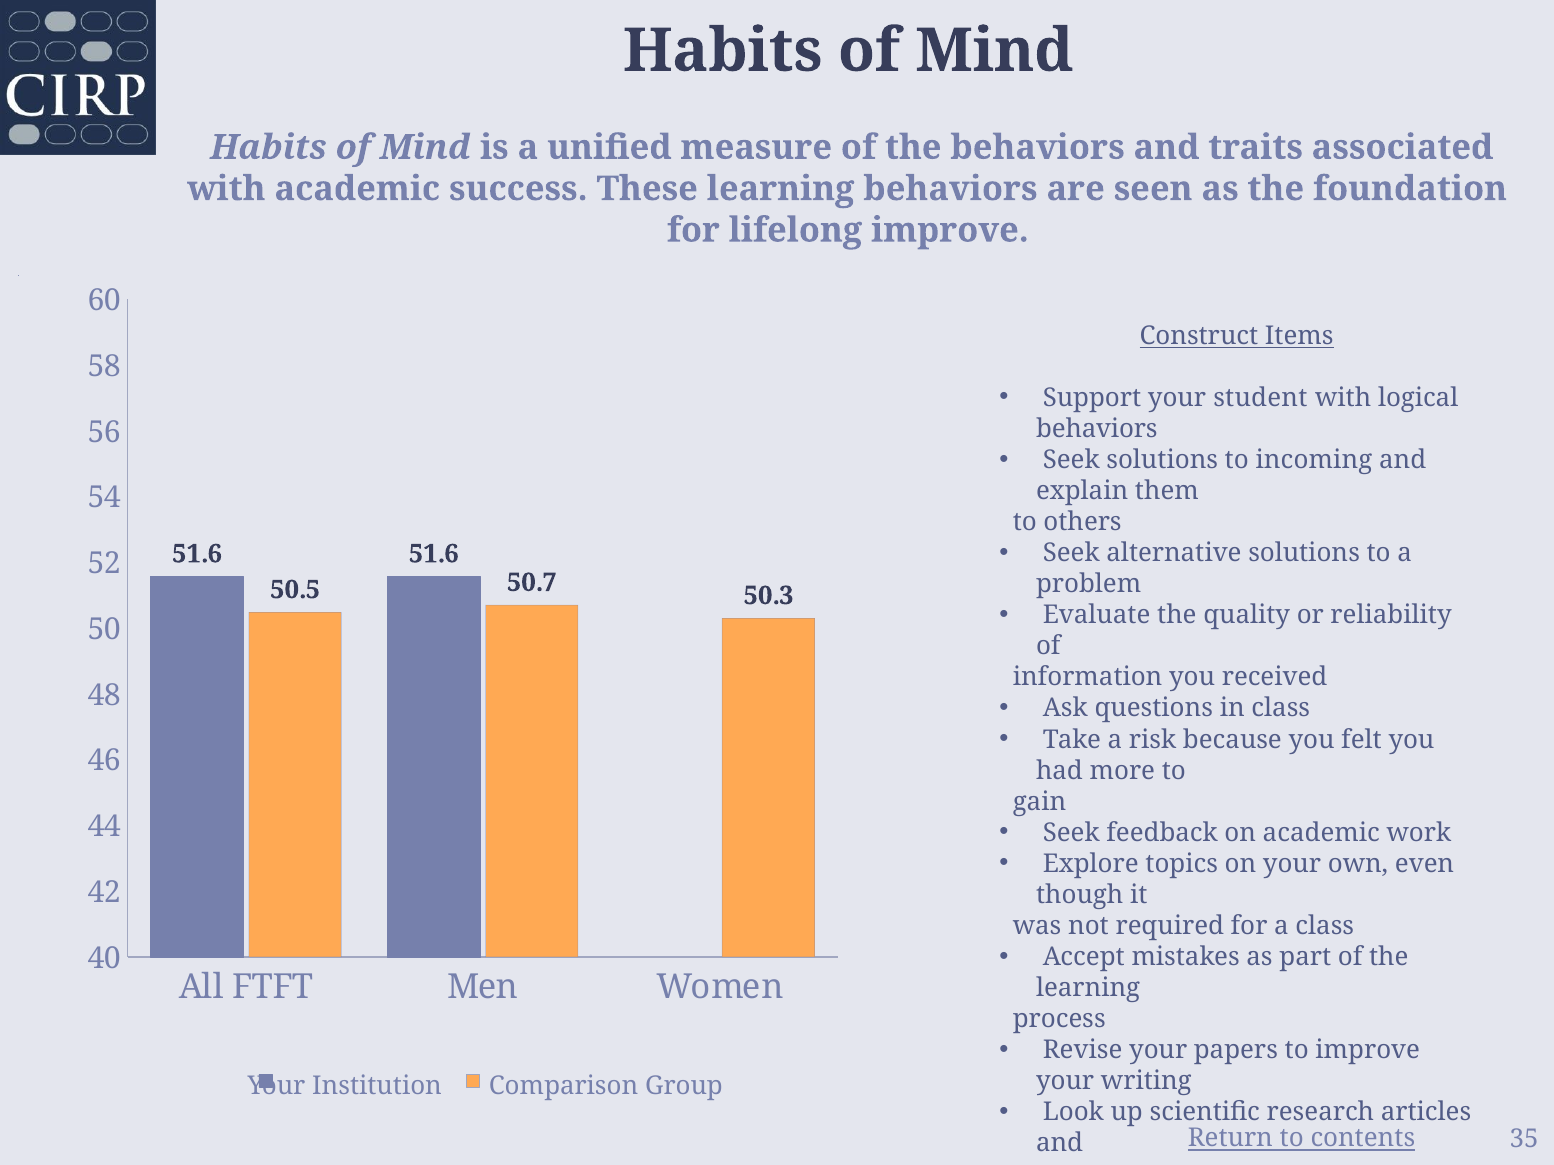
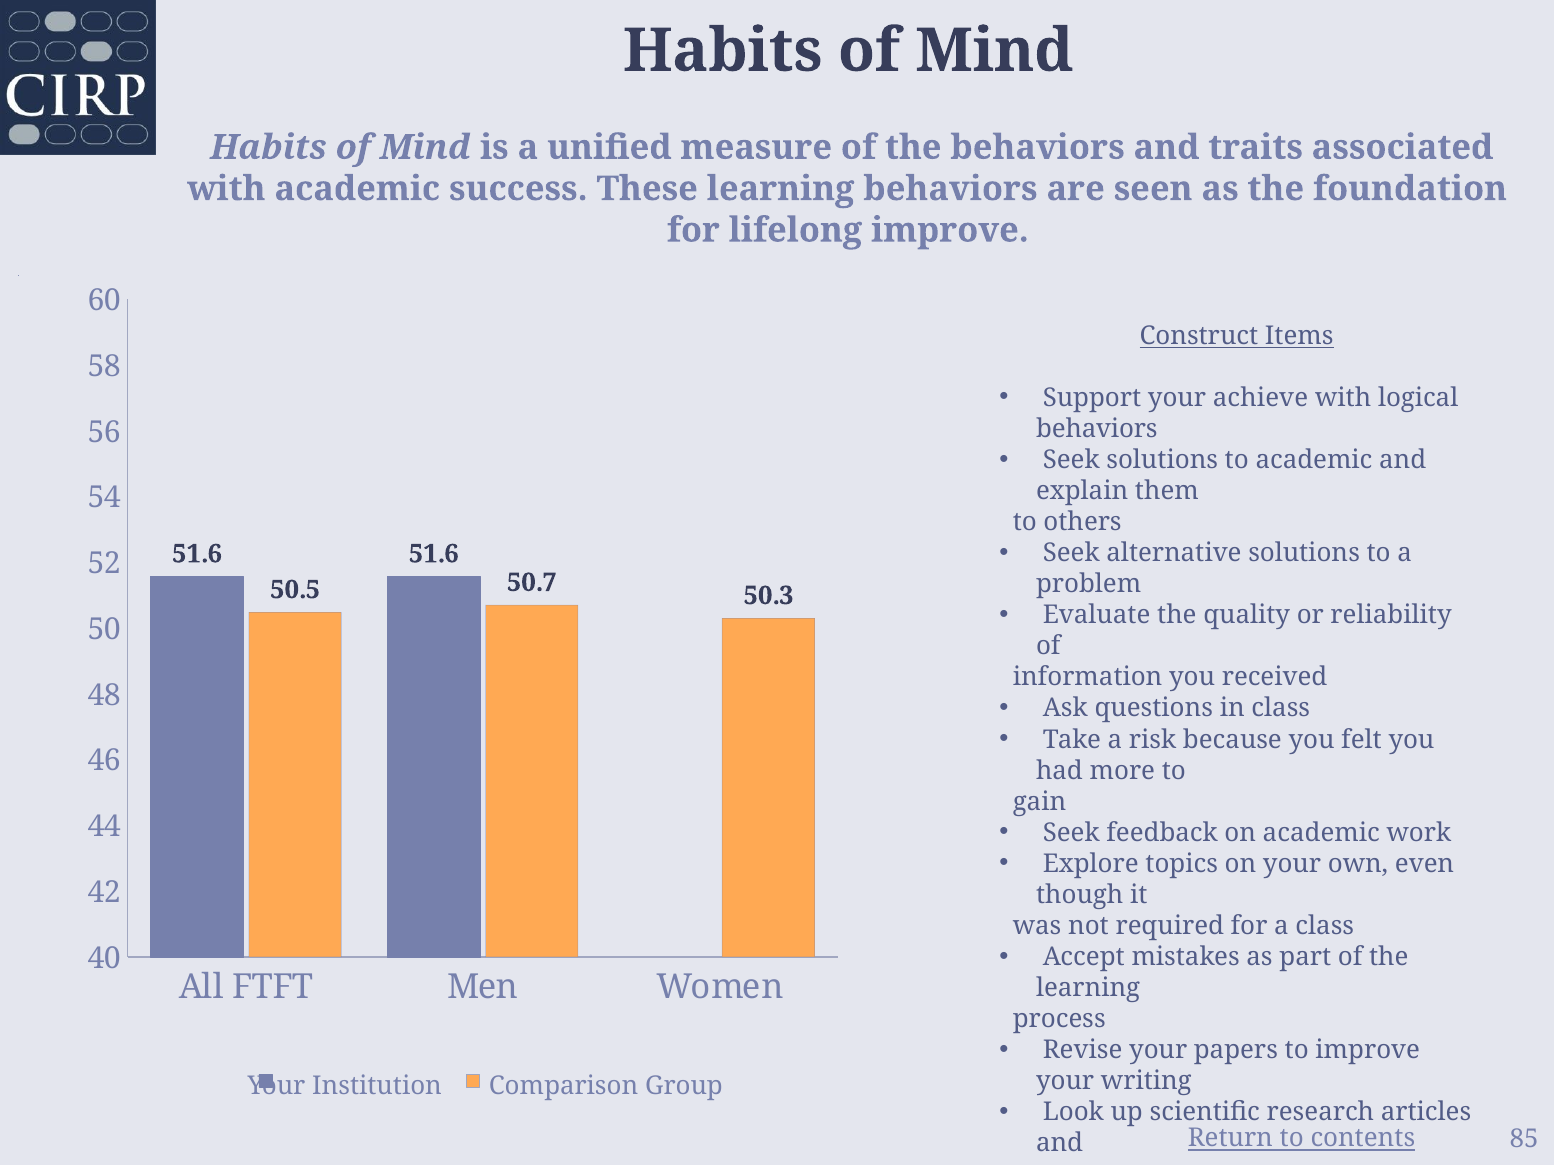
student: student -> achieve
to incoming: incoming -> academic
35: 35 -> 85
